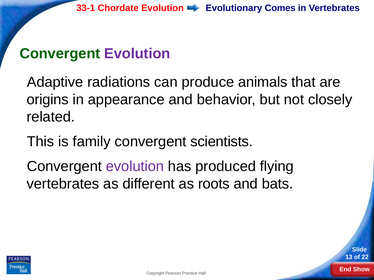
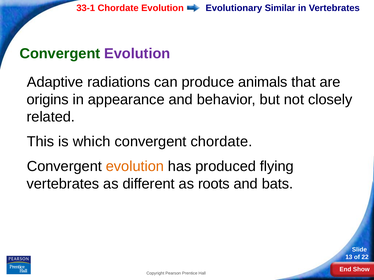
Comes: Comes -> Similar
family: family -> which
convergent scientists: scientists -> chordate
evolution at (135, 167) colour: purple -> orange
